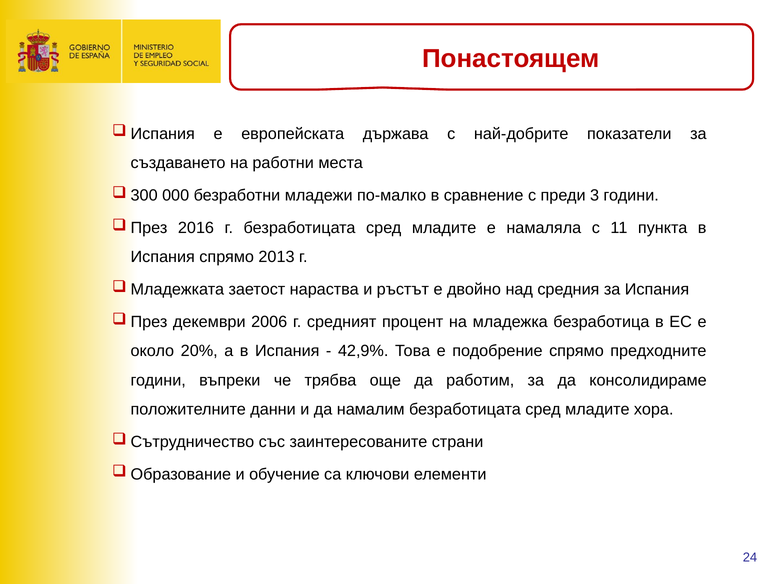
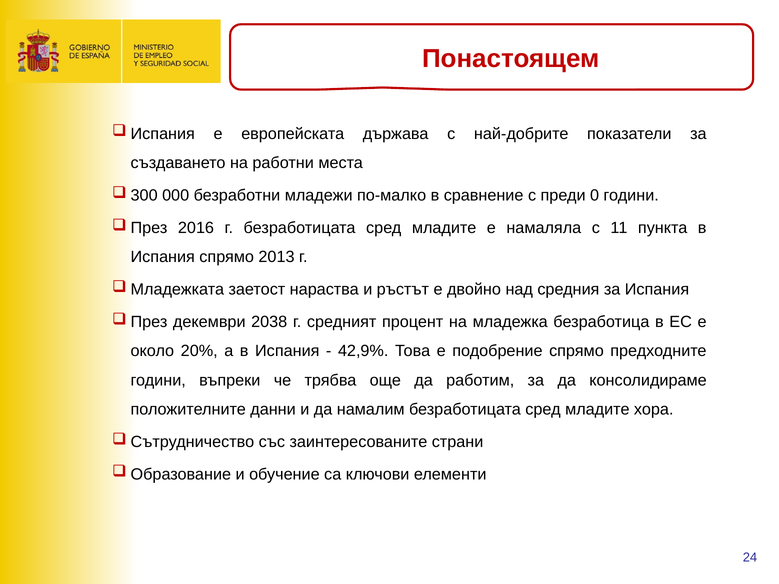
3: 3 -> 0
2006: 2006 -> 2038
